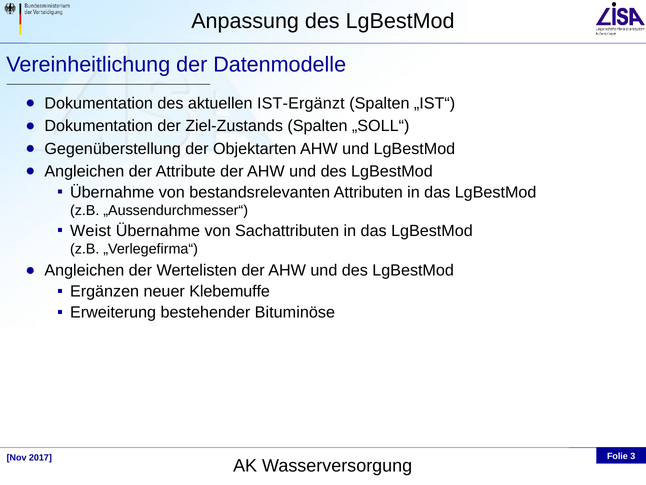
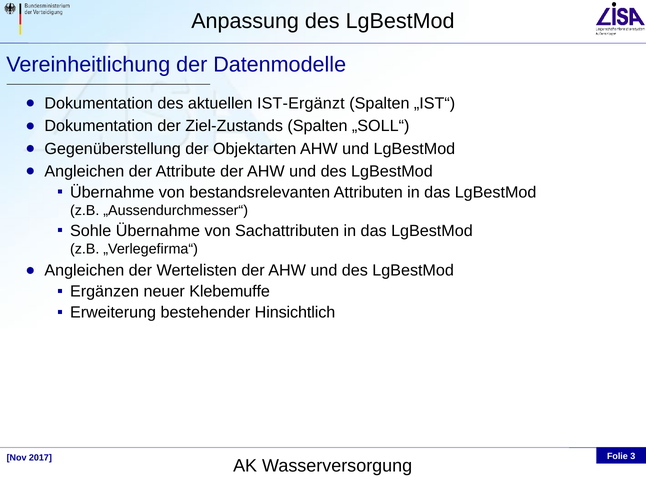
Weist: Weist -> Sohle
Bituminöse: Bituminöse -> Hinsichtlich
